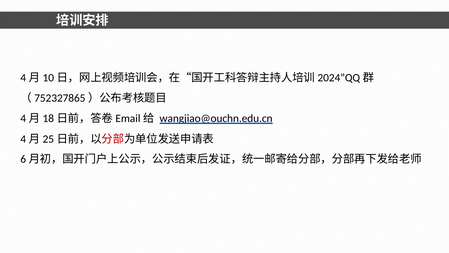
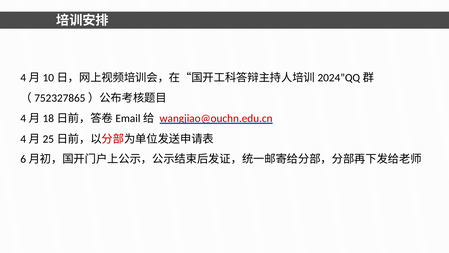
wangjiao@ouchn.edu.cn colour: black -> red
